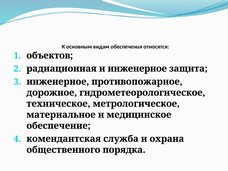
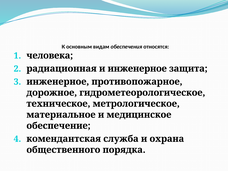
объектов: объектов -> человека
